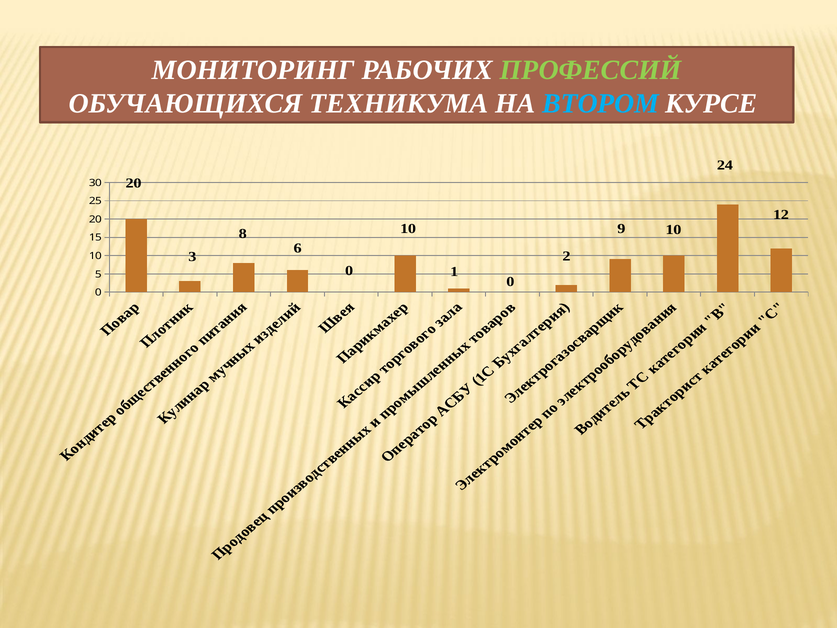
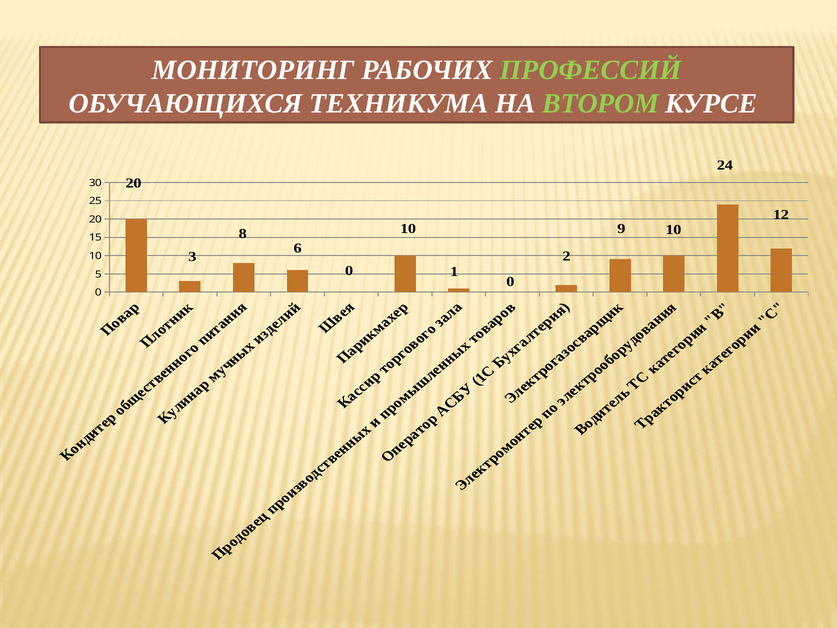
ВТОРОМ colour: light blue -> light green
